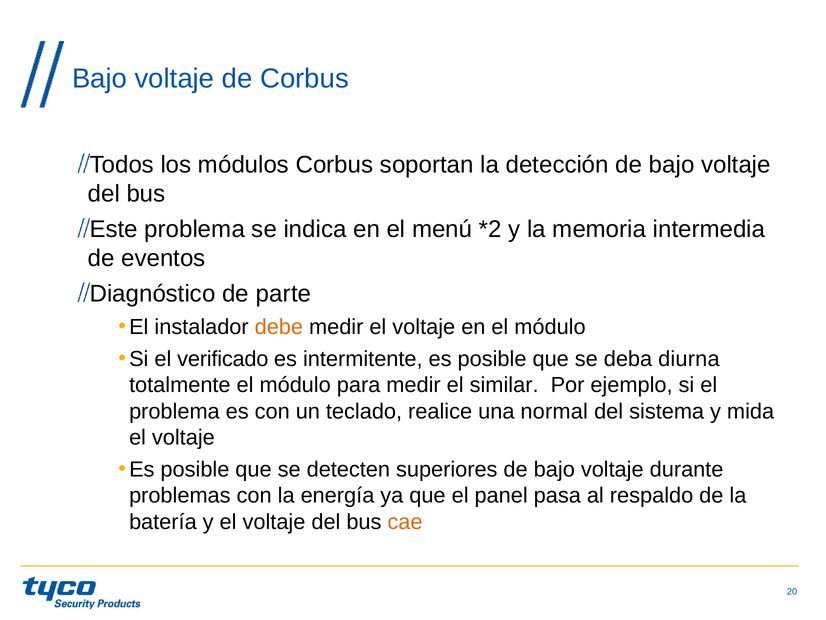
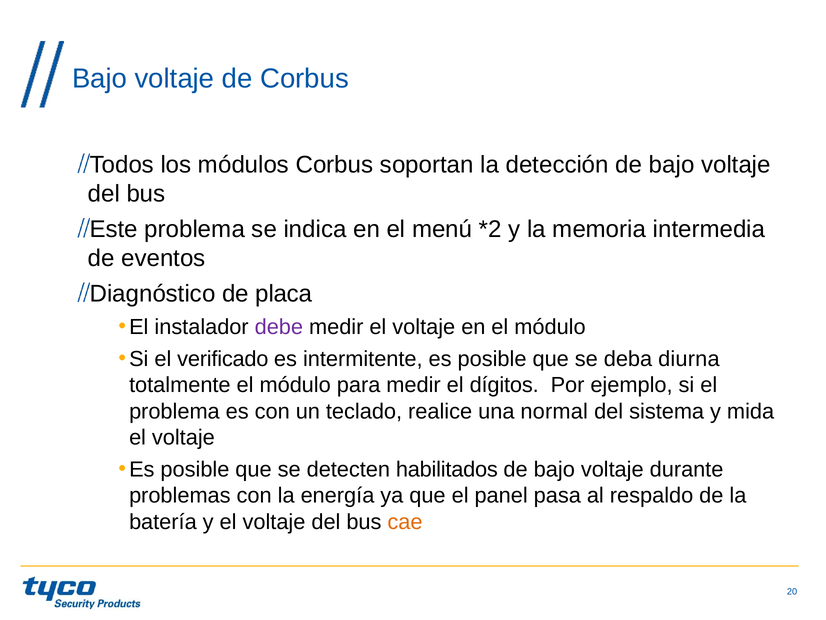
parte: parte -> placa
debe colour: orange -> purple
similar: similar -> dígitos
superiores: superiores -> habilitados
